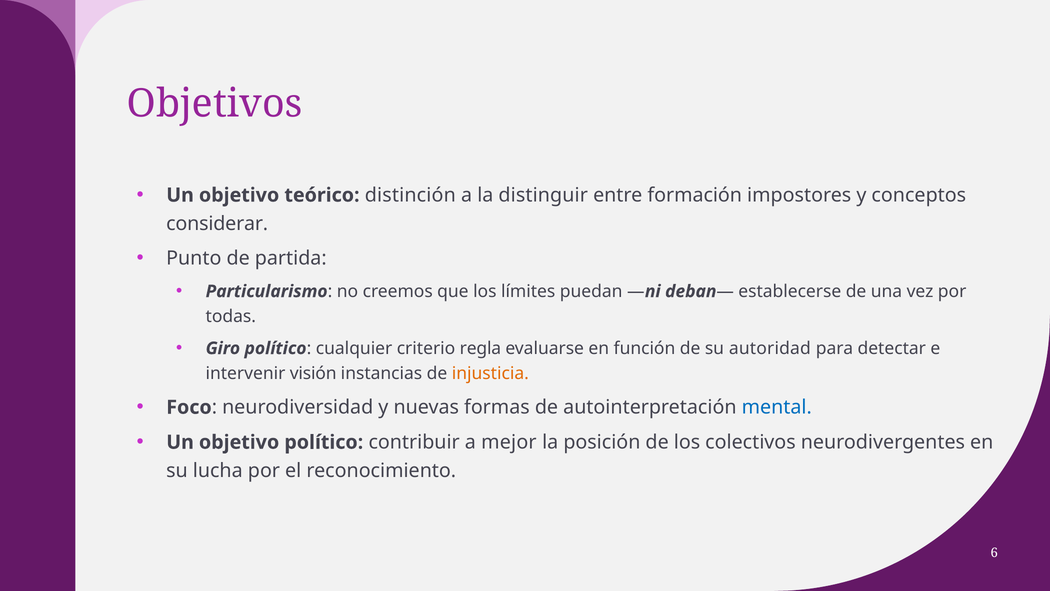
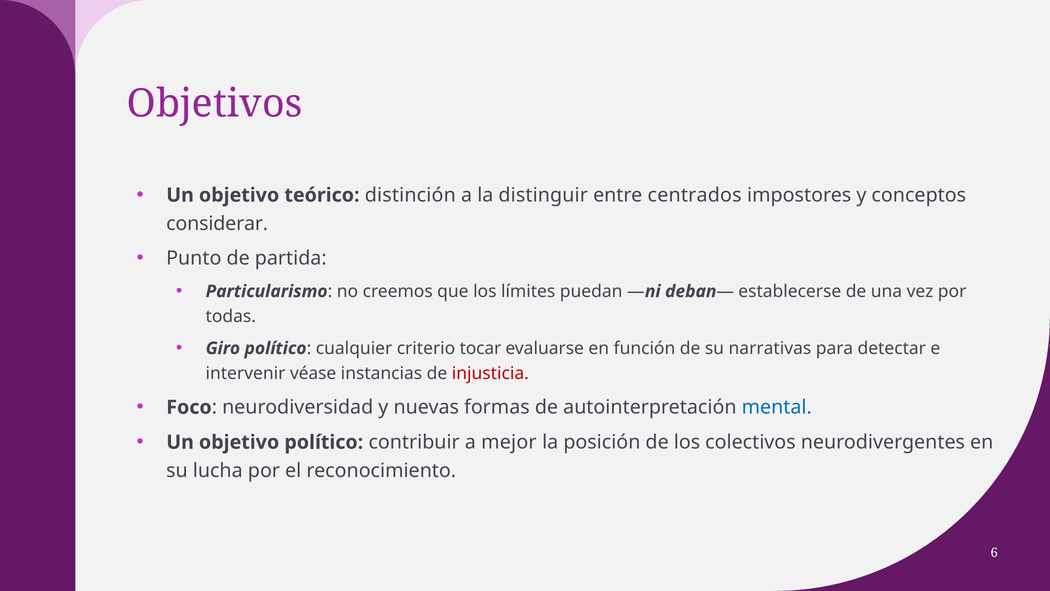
formación: formación -> centrados
regla: regla -> tocar
autoridad: autoridad -> narrativas
visión: visión -> véase
injusticia colour: orange -> red
